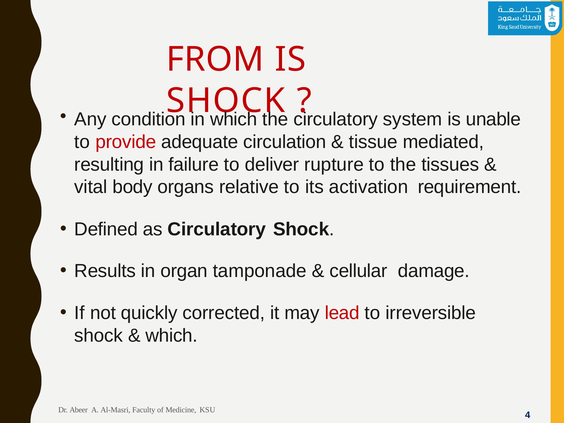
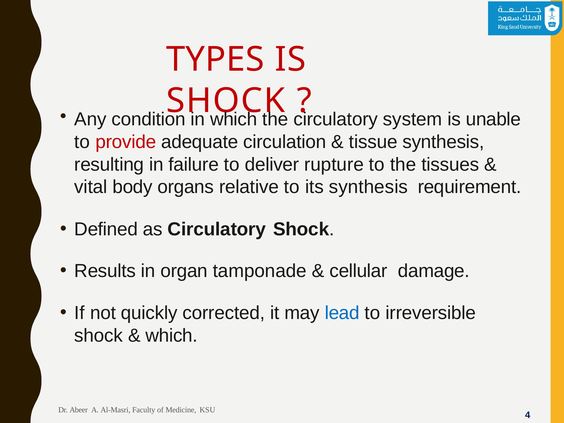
FROM: FROM -> TYPES
tissue mediated: mediated -> synthesis
its activation: activation -> synthesis
lead colour: red -> blue
